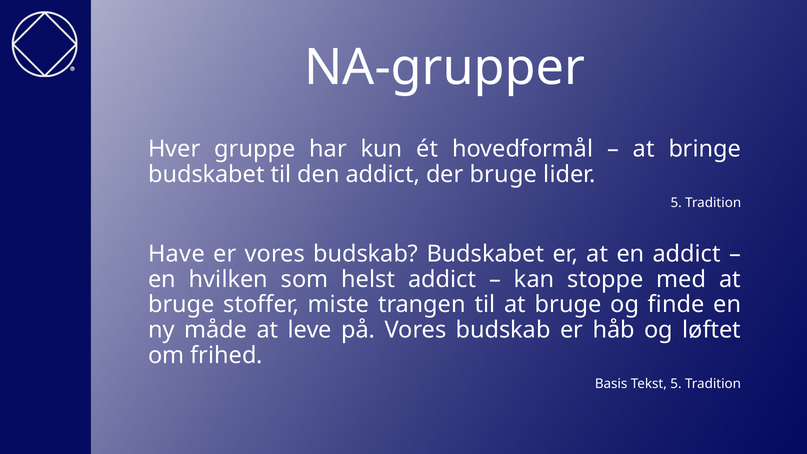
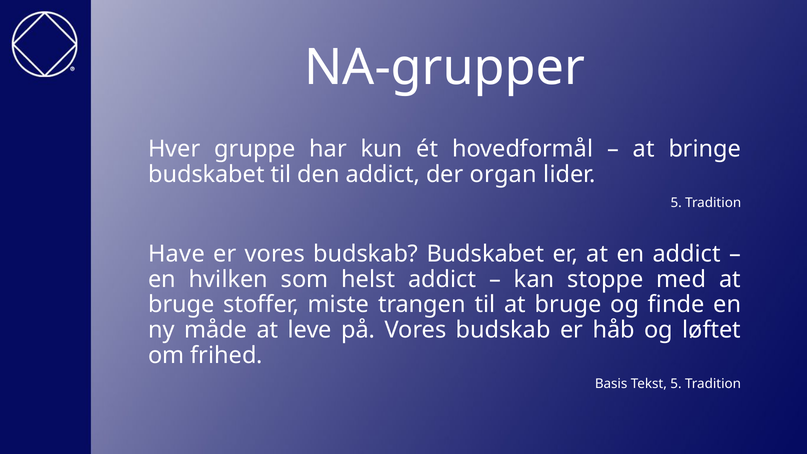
der bruge: bruge -> organ
